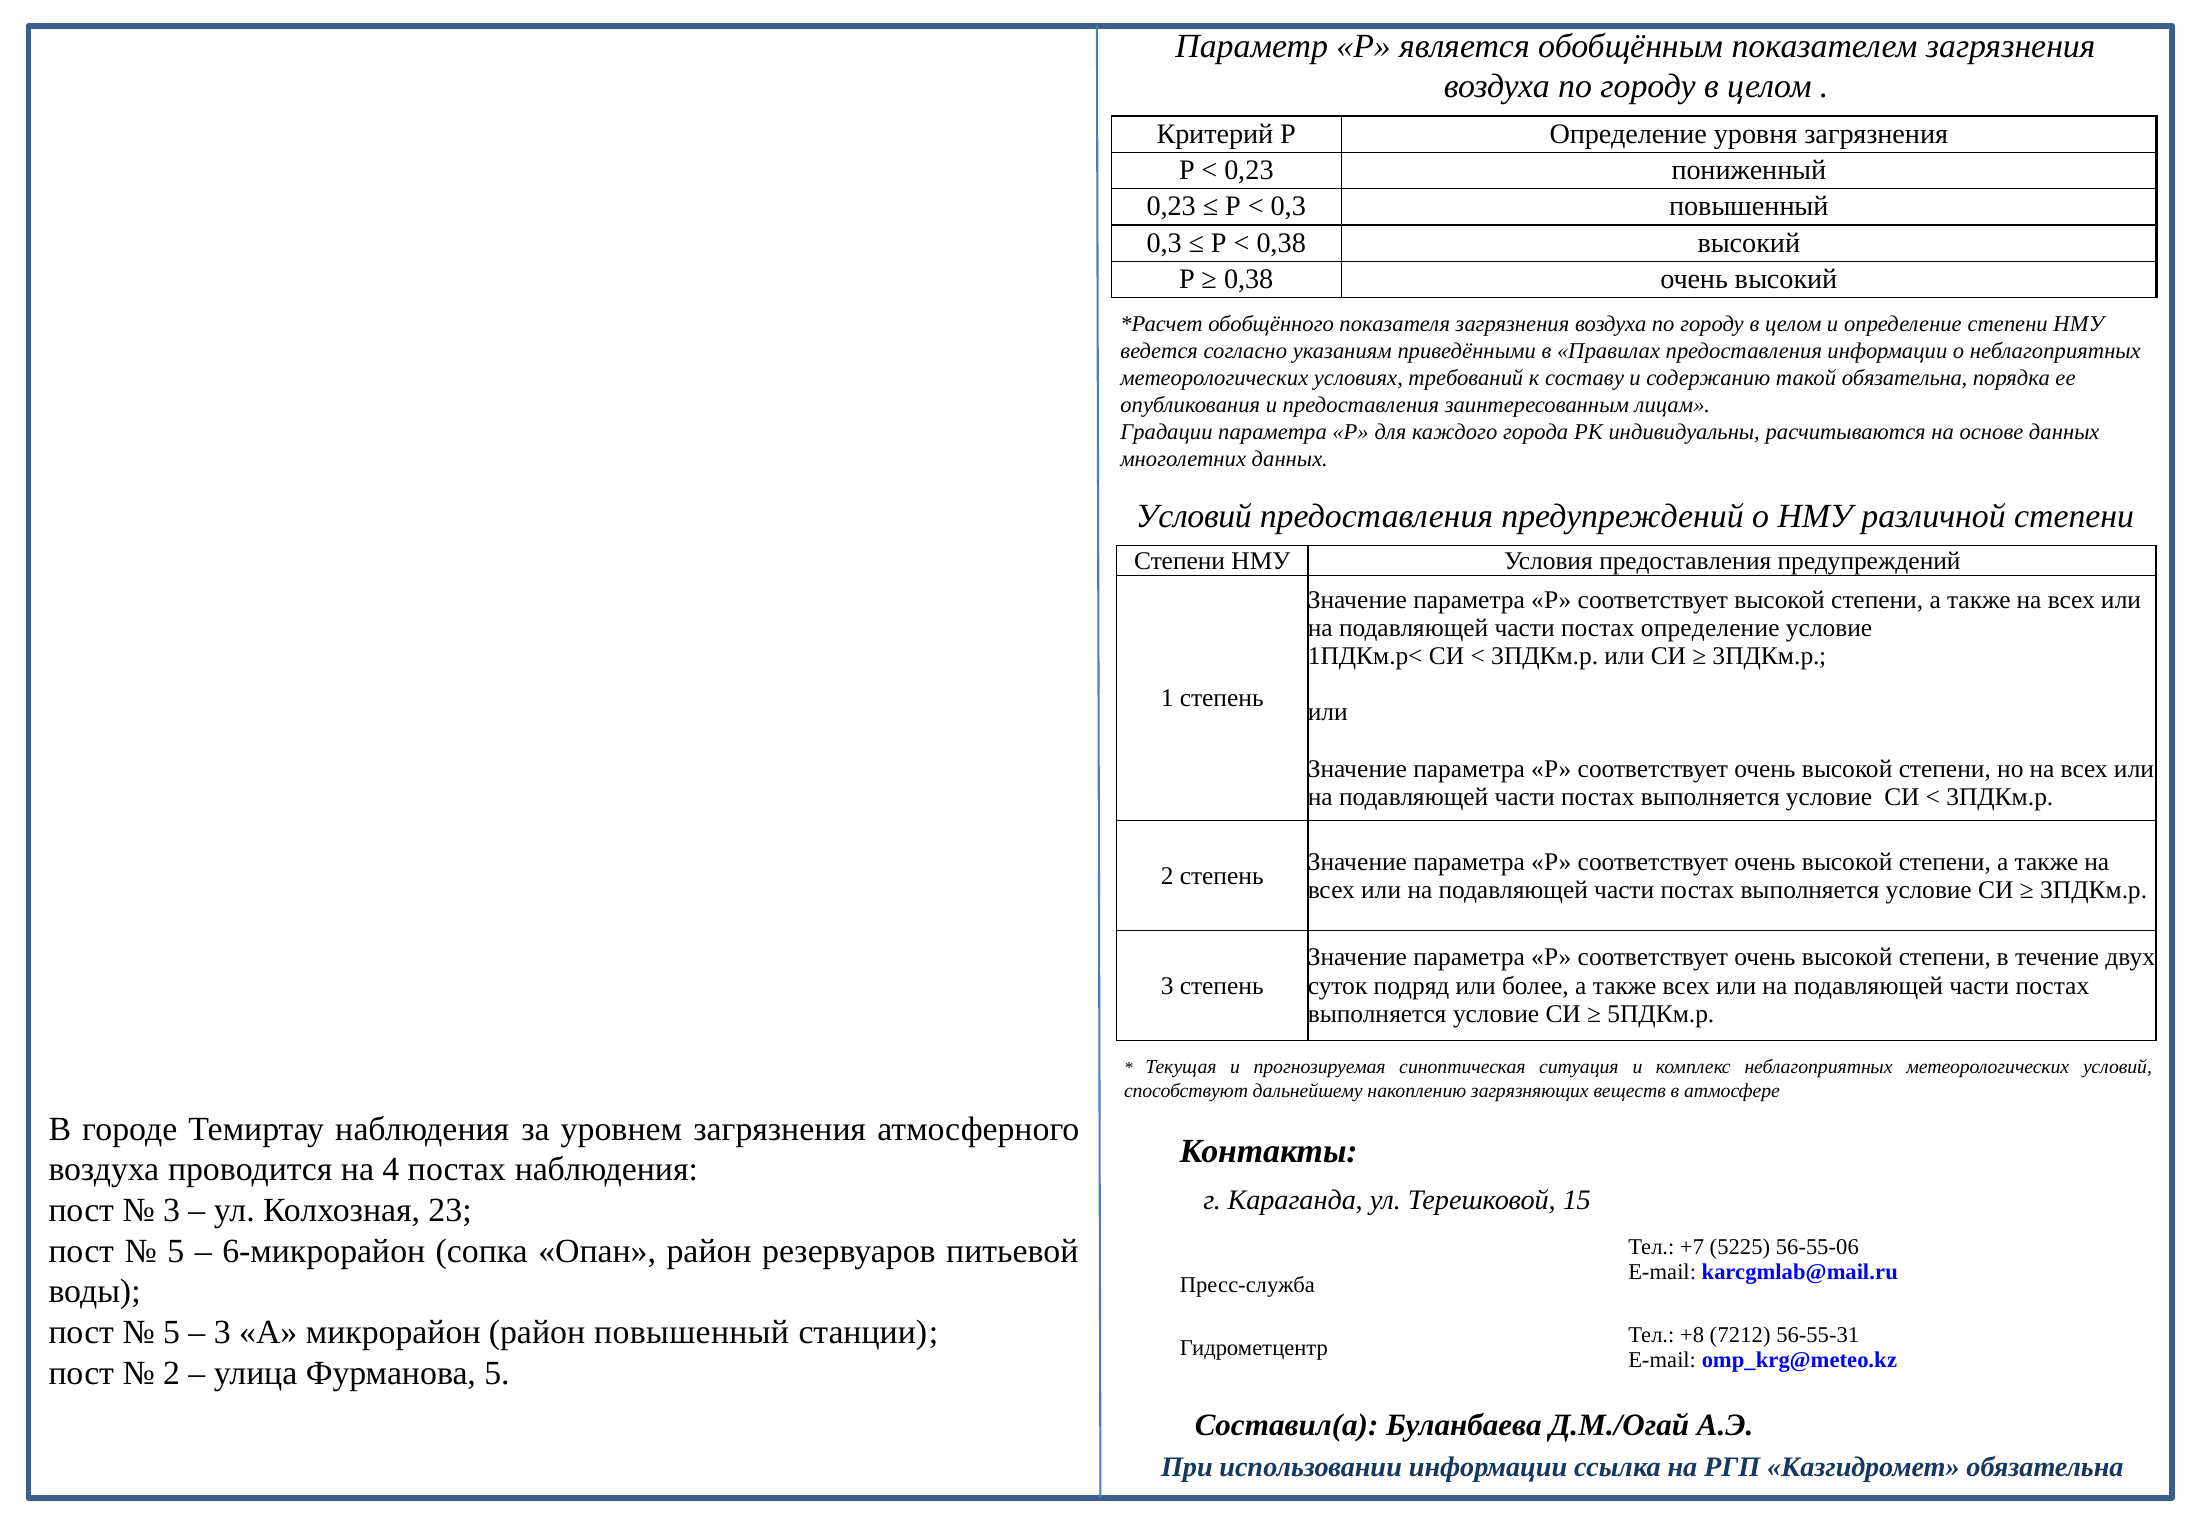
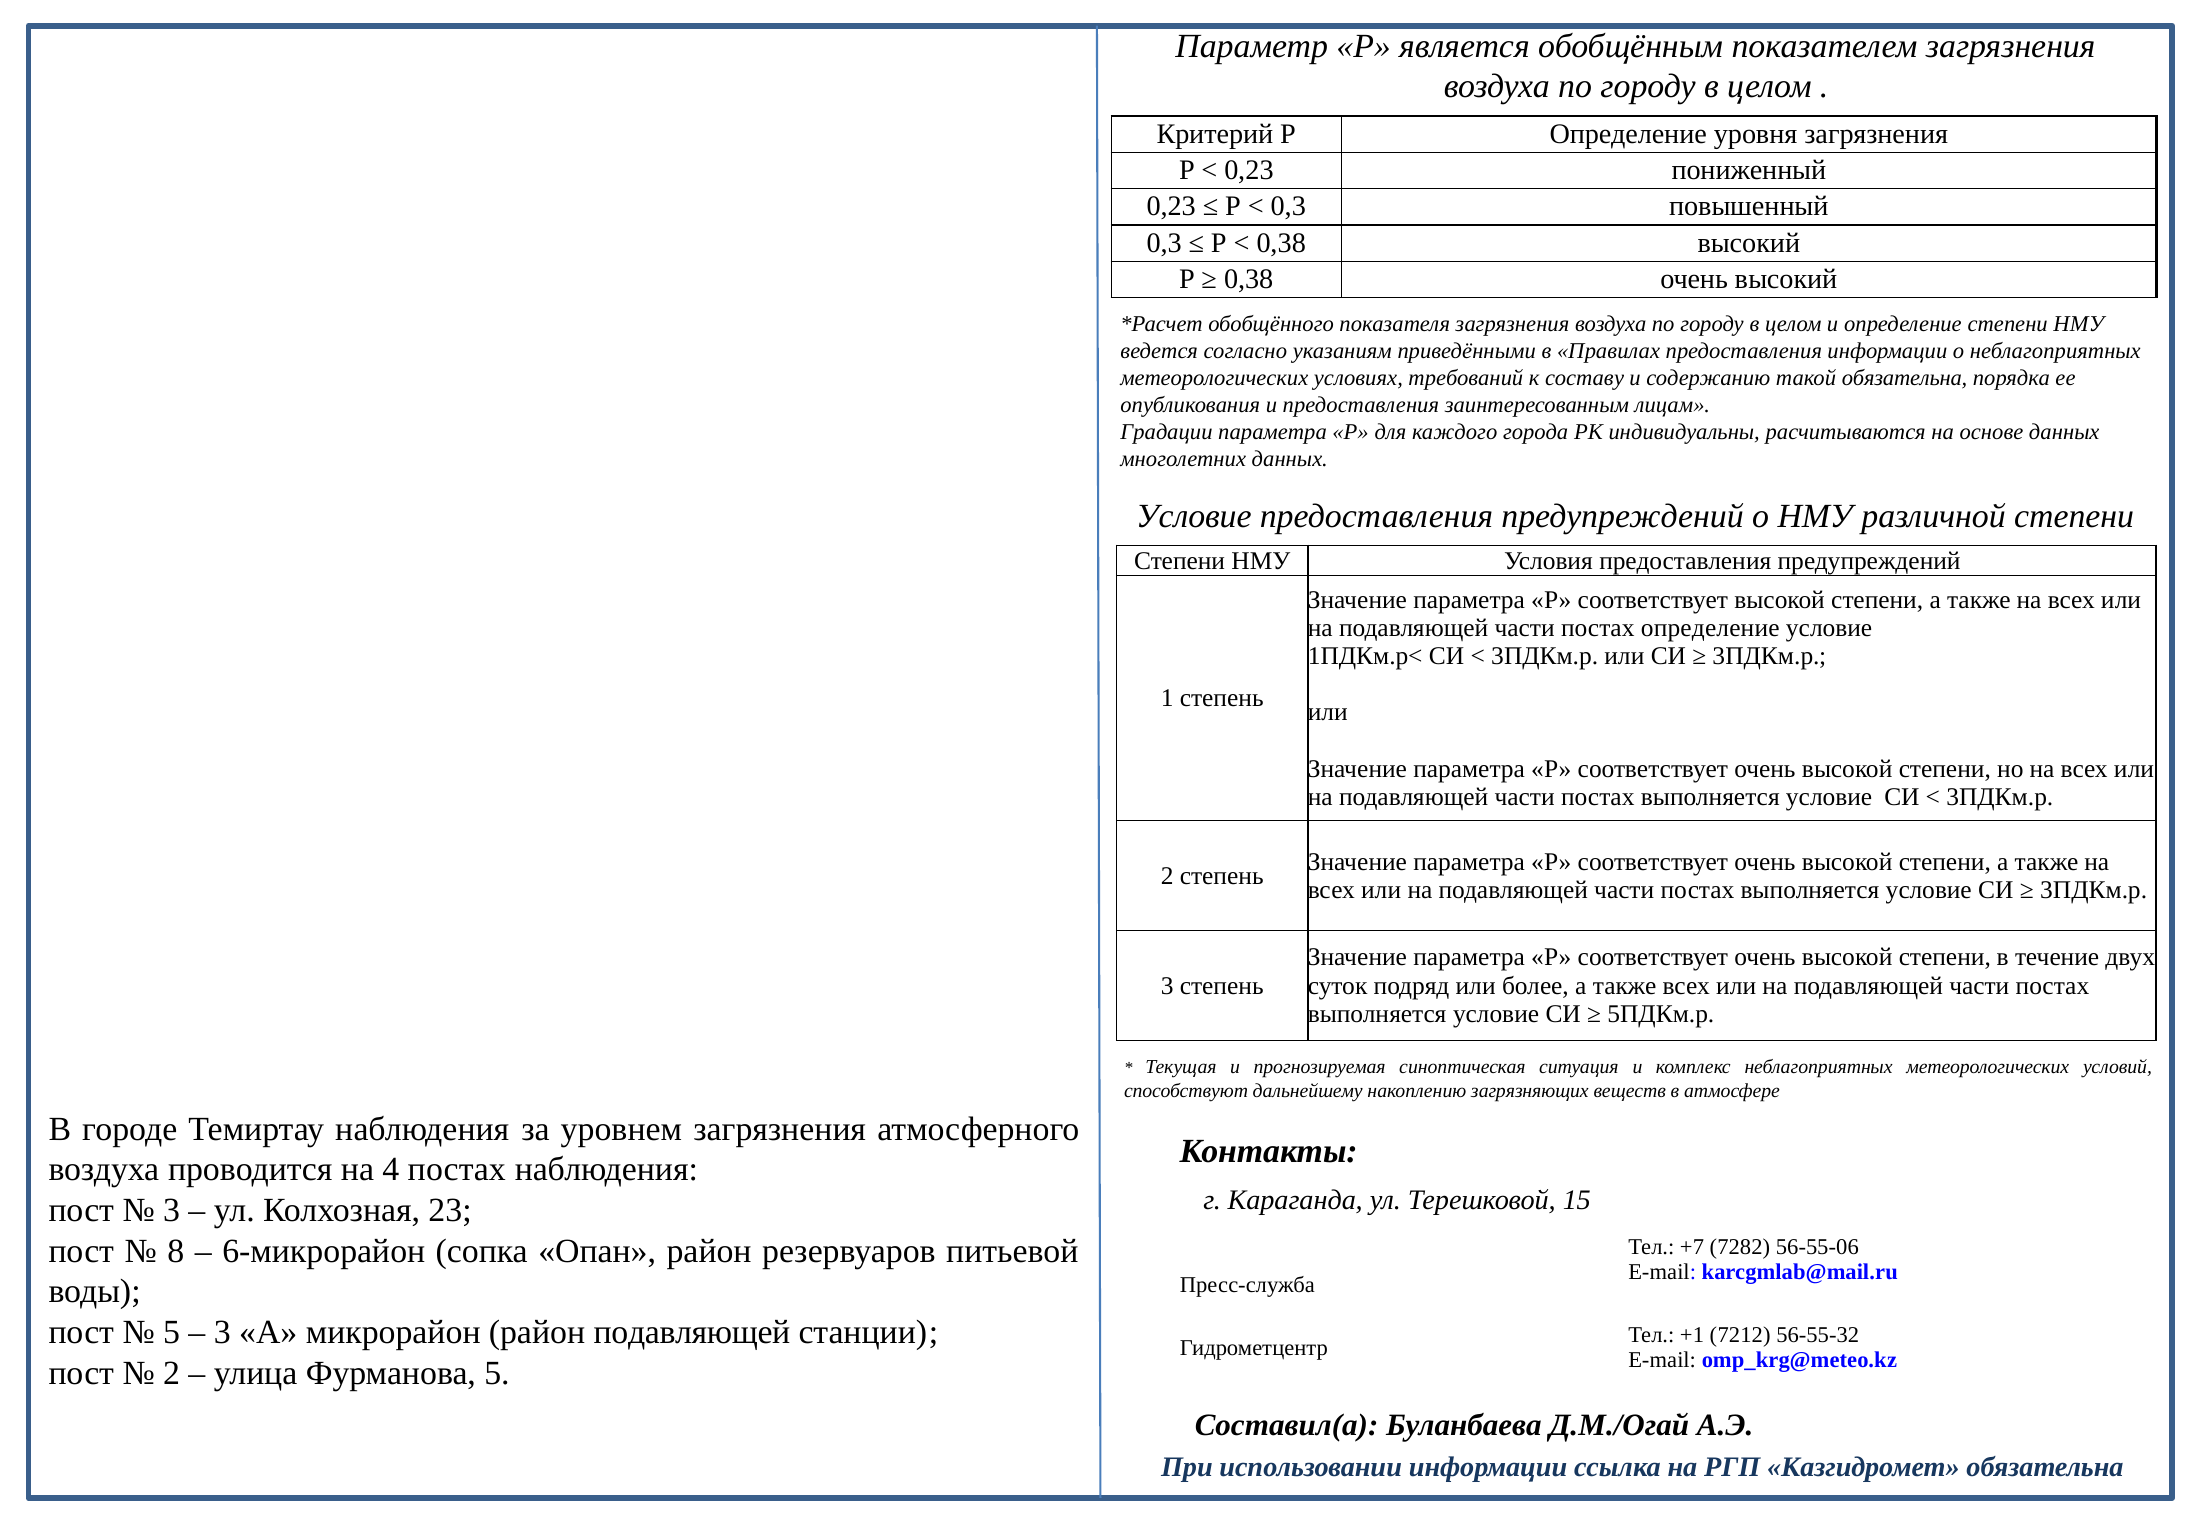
Условий at (1194, 516): Условий -> Условие
5 at (176, 1251): 5 -> 8
5225: 5225 -> 7282
район повышенный: повышенный -> подавляющей
+8: +8 -> +1
56-55-31: 56-55-31 -> 56-55-32
